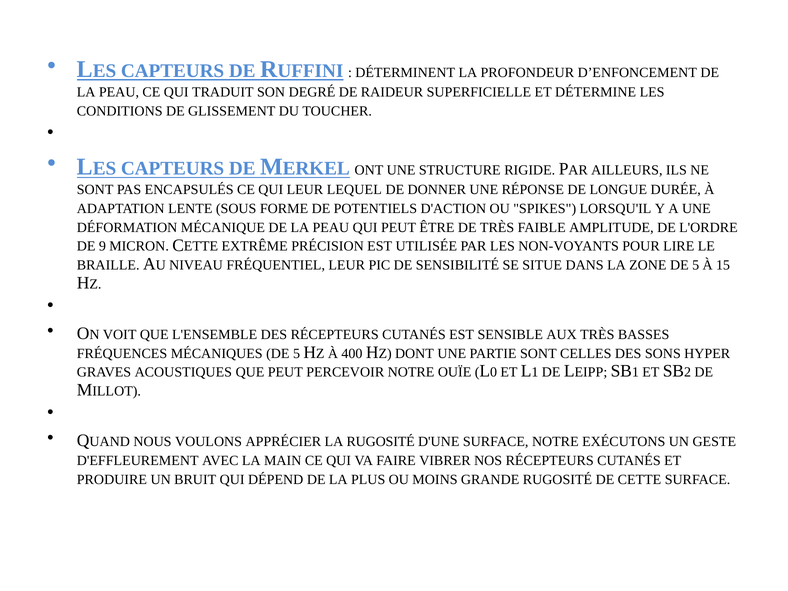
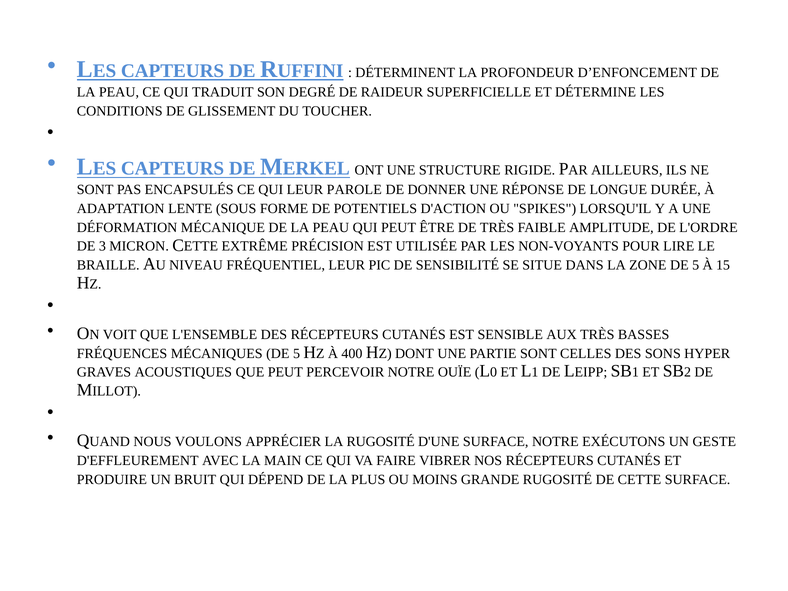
LEQUEL: LEQUEL -> PAROLE
9: 9 -> 3
